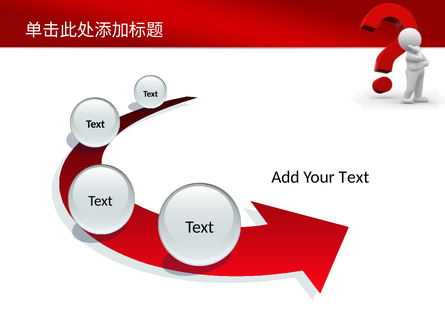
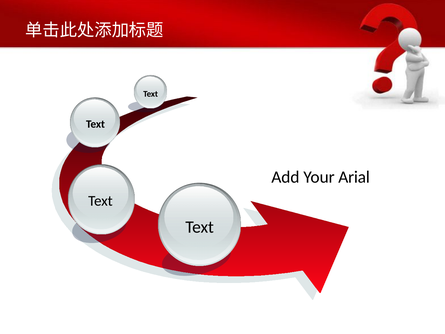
Your Text: Text -> Arial
